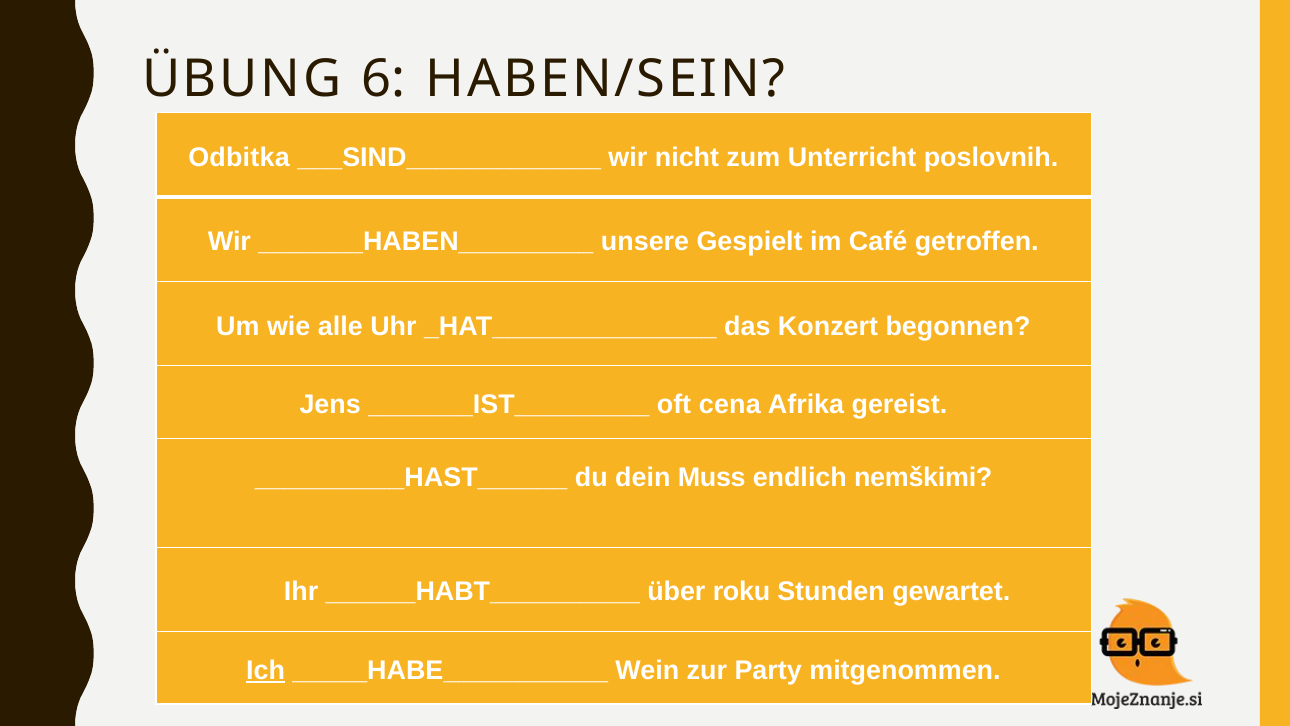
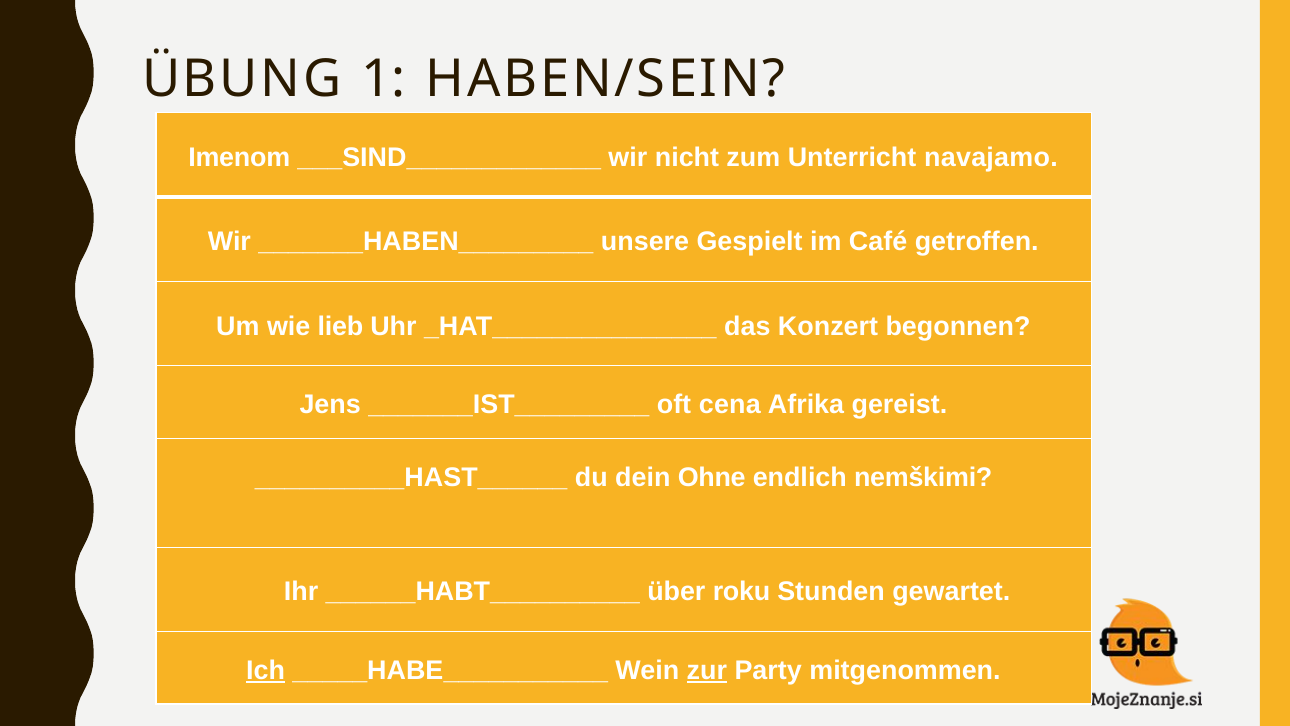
6: 6 -> 1
Odbitka: Odbitka -> Imenom
poslovnih: poslovnih -> navajamo
alle: alle -> lieb
Muss: Muss -> Ohne
zur underline: none -> present
